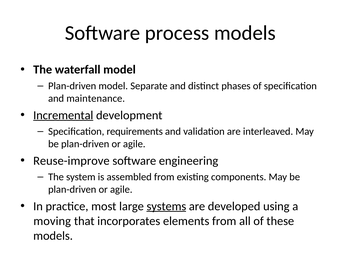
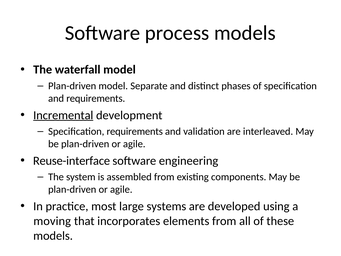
and maintenance: maintenance -> requirements
Reuse-improve: Reuse-improve -> Reuse-interface
systems underline: present -> none
